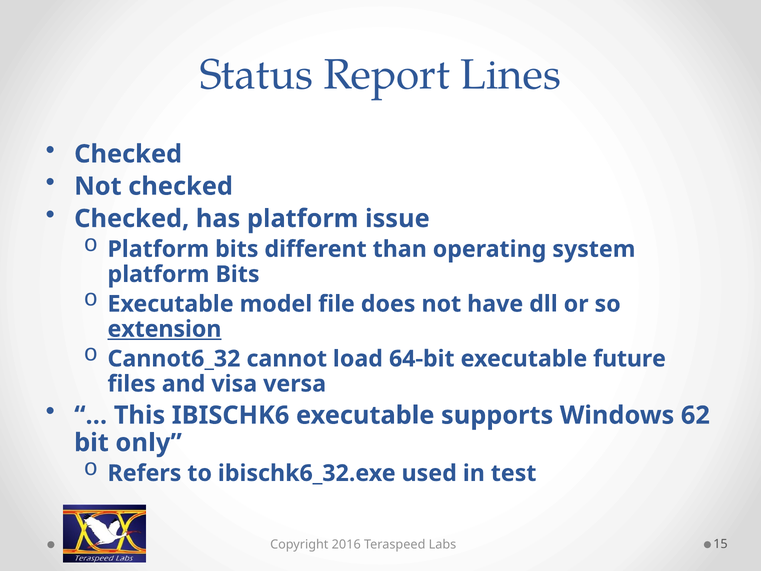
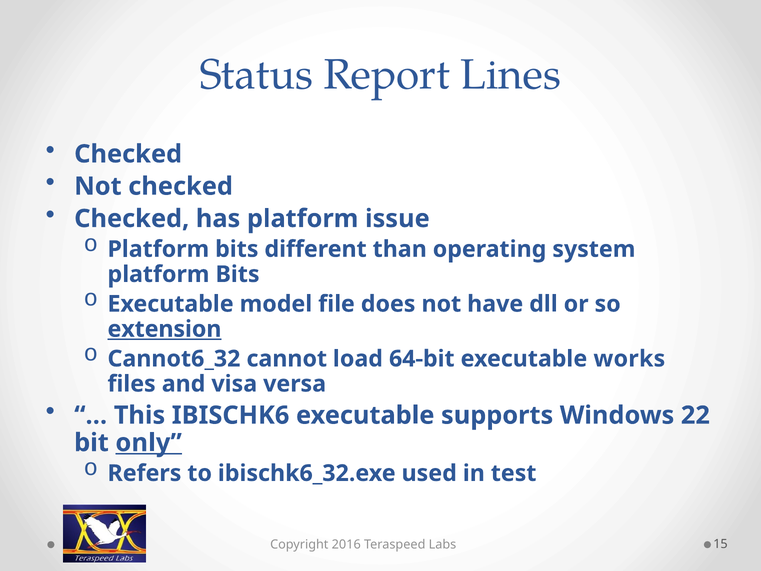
future: future -> works
62: 62 -> 22
only underline: none -> present
